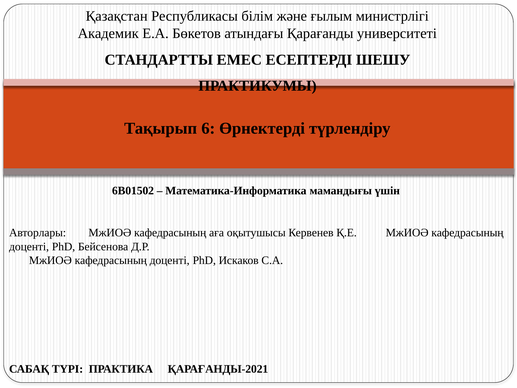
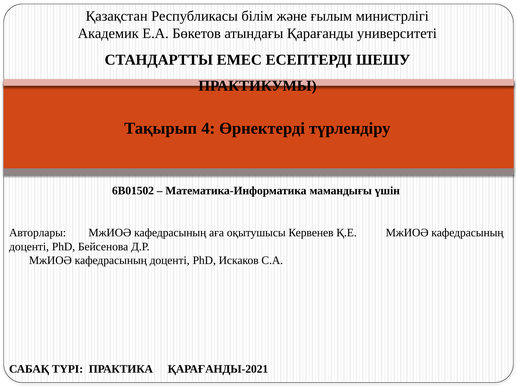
6: 6 -> 4
